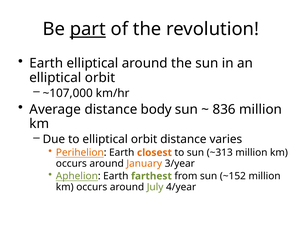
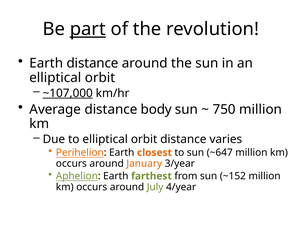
Earth elliptical: elliptical -> distance
~107,000 underline: none -> present
836: 836 -> 750
~313: ~313 -> ~647
